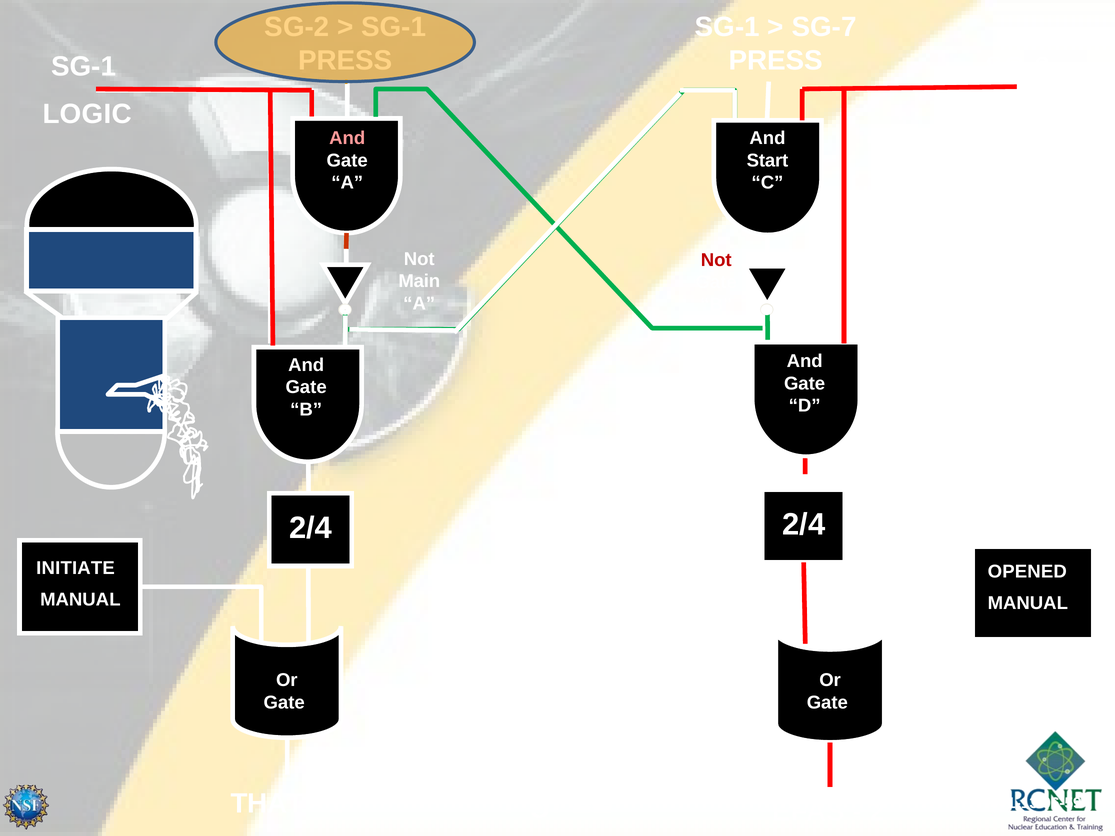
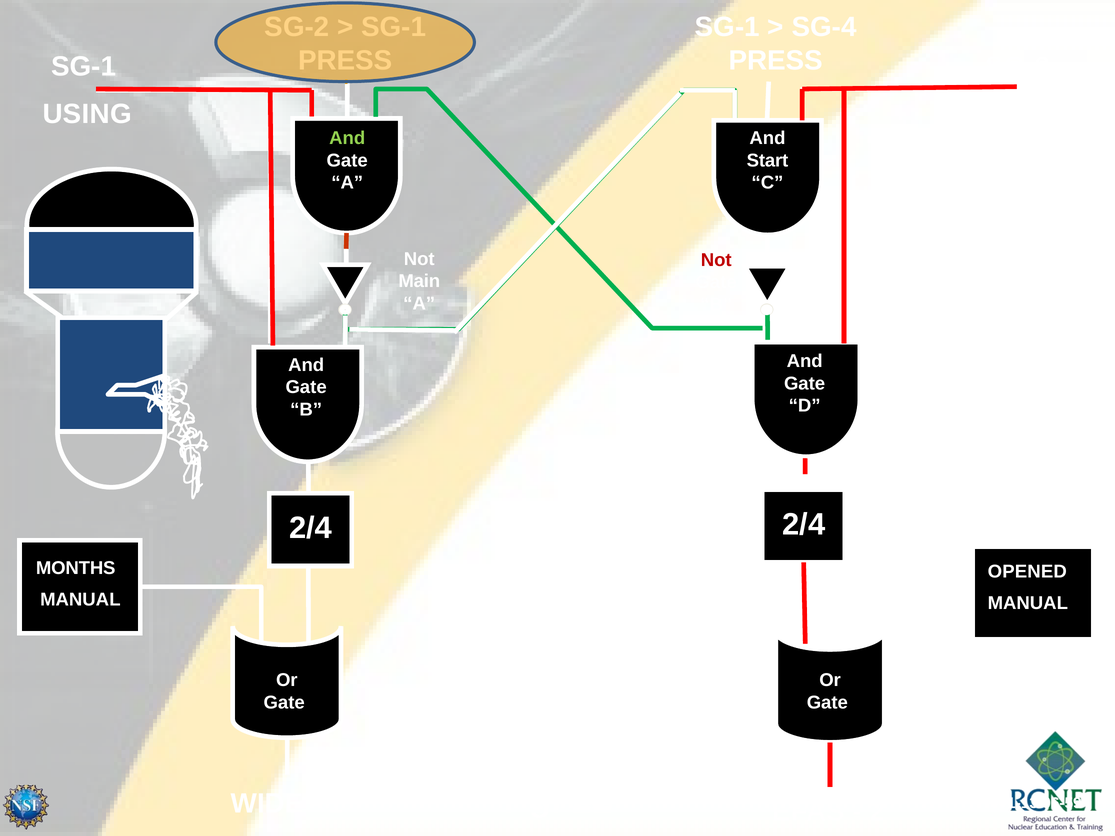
SG-7: SG-7 -> SG-4
LOGIC: LOGIC -> USING
And at (347, 138) colour: pink -> light green
INITIATE: INITIATE -> MONTHS
THAT: THAT -> WIDE
